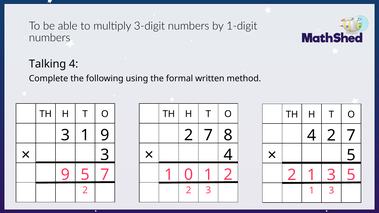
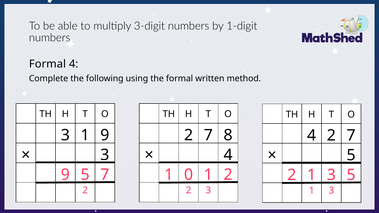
Talking at (48, 64): Talking -> Formal
